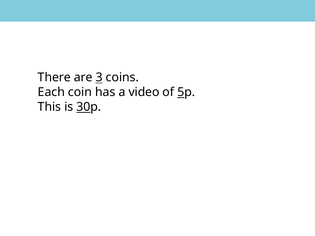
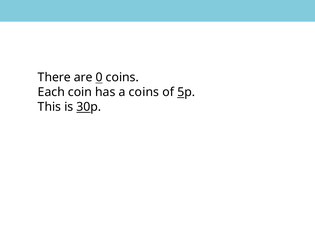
3: 3 -> 0
a video: video -> coins
